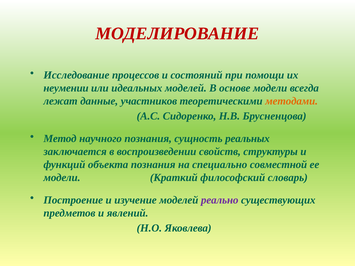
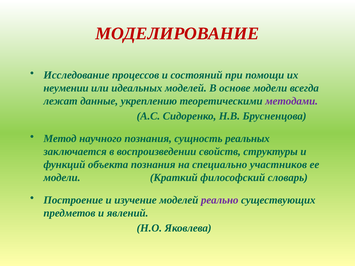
участников: участников -> укреплению
методами colour: orange -> purple
совместной: совместной -> участников
